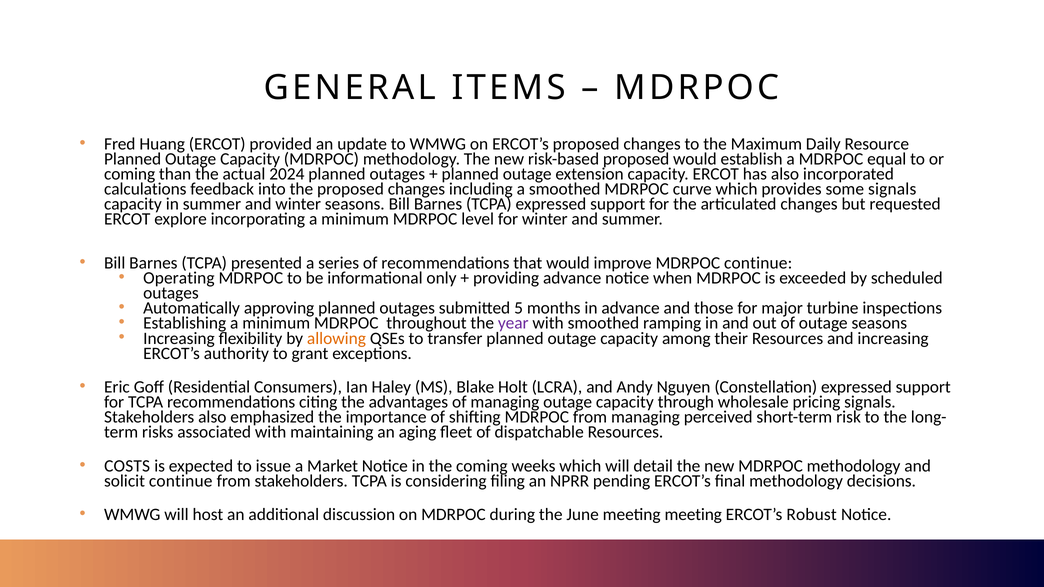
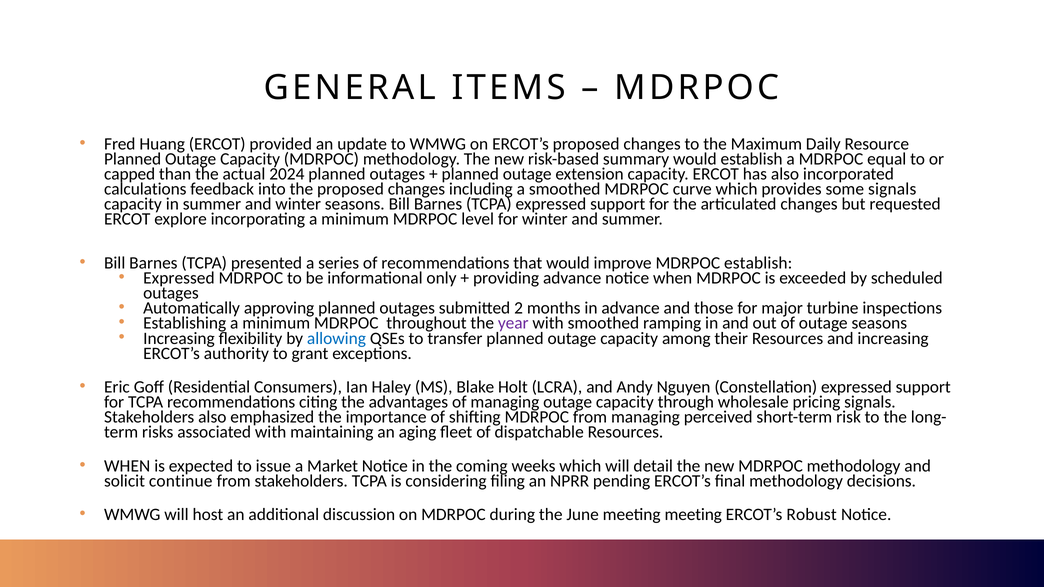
risk-based proposed: proposed -> summary
coming at (130, 174): coming -> capped
MDRPOC continue: continue -> establish
Operating at (179, 278): Operating -> Expressed
5: 5 -> 2
allowing colour: orange -> blue
COSTS at (127, 466): COSTS -> WHEN
